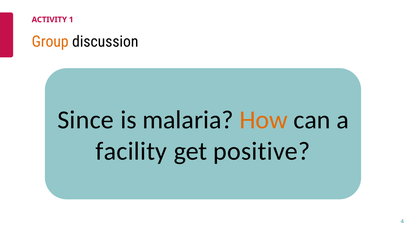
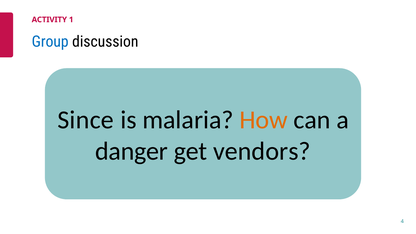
Group colour: orange -> blue
facility: facility -> danger
positive: positive -> vendors
